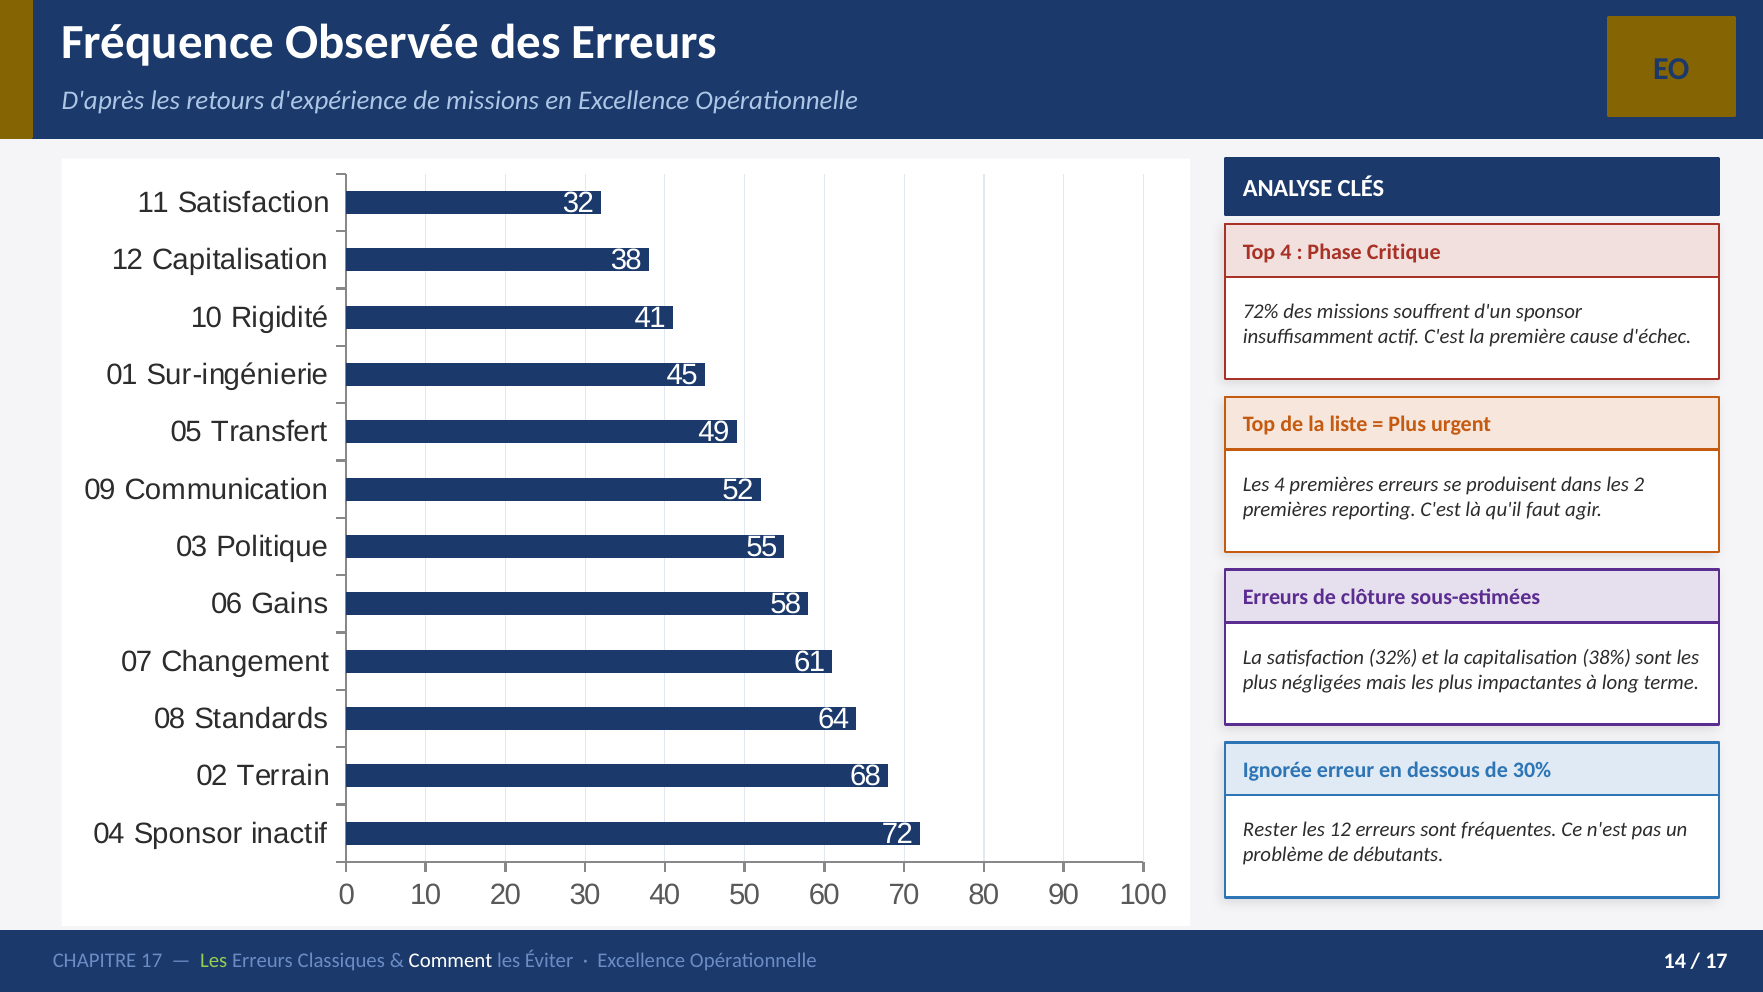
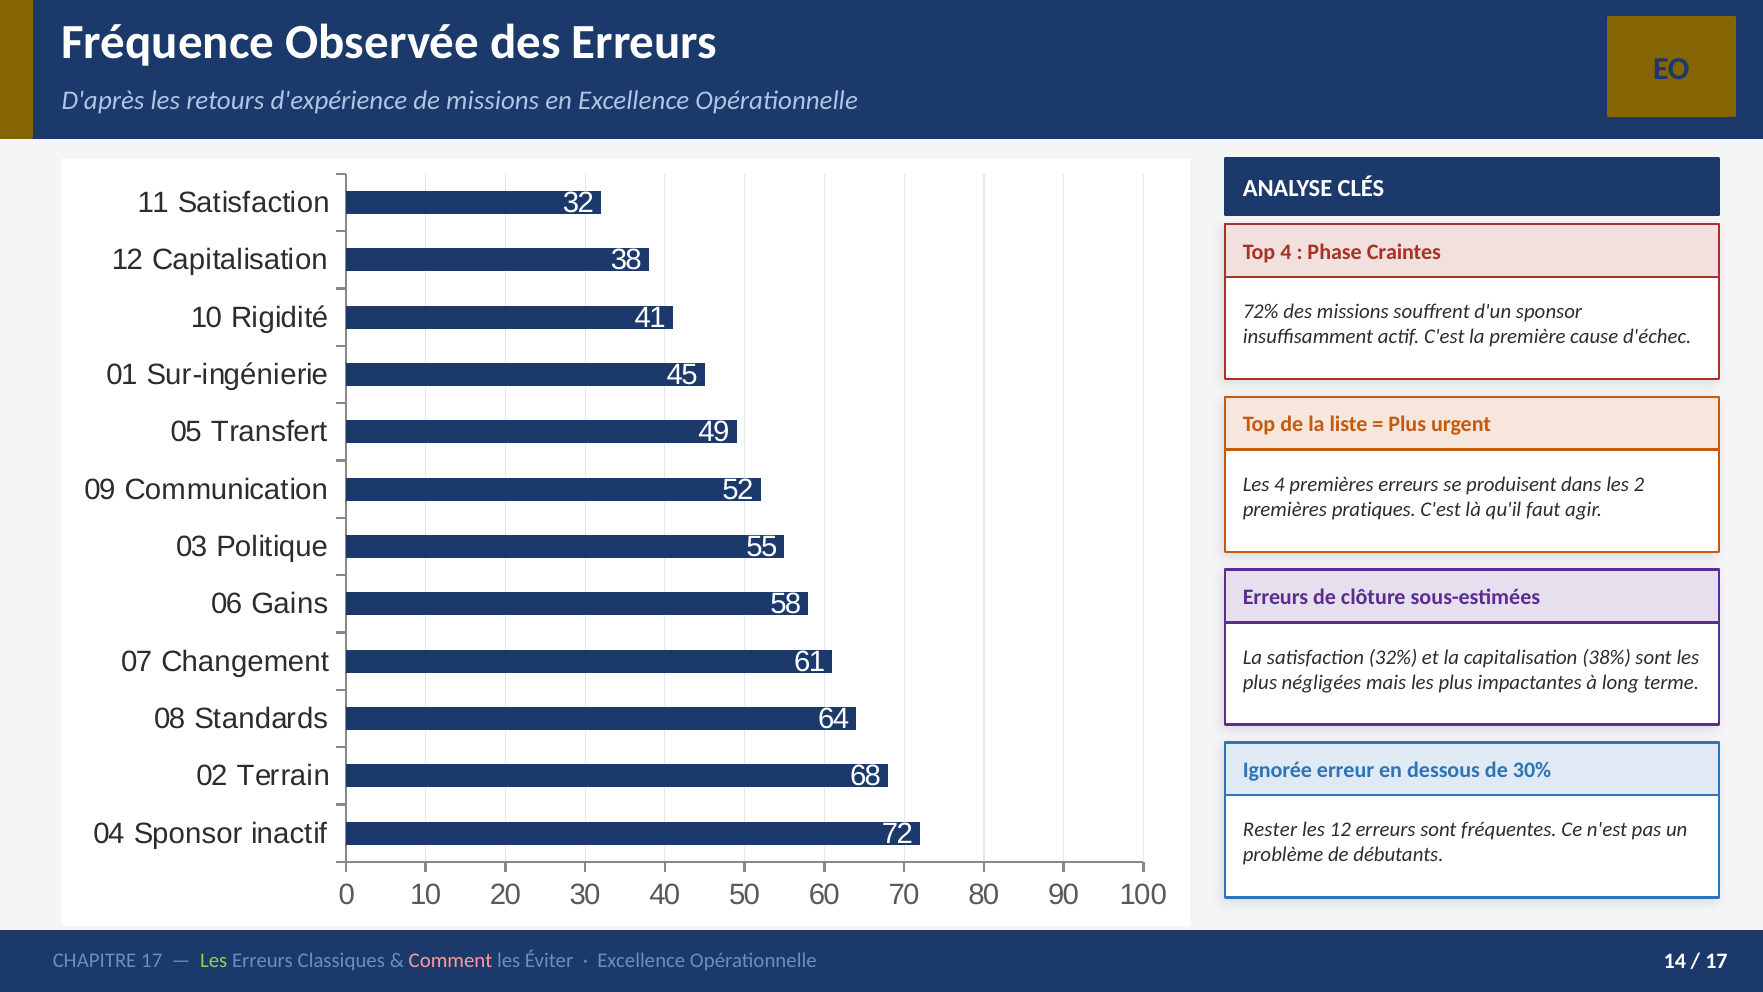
Critique: Critique -> Craintes
reporting: reporting -> pratiques
Comment colour: white -> pink
